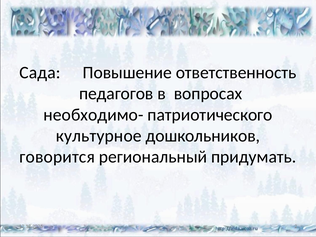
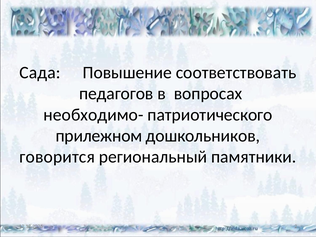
ответственность: ответственность -> соответствовать
культурное: культурное -> прилежном
придумать: придумать -> памятники
